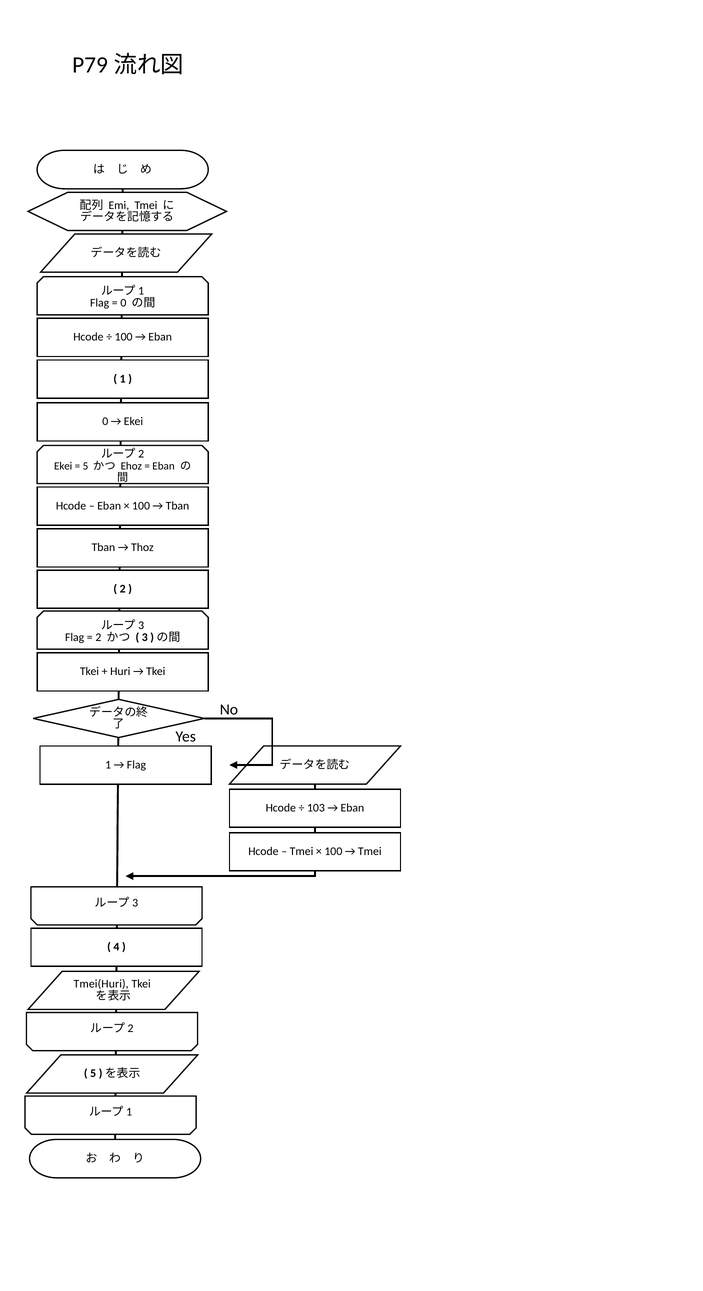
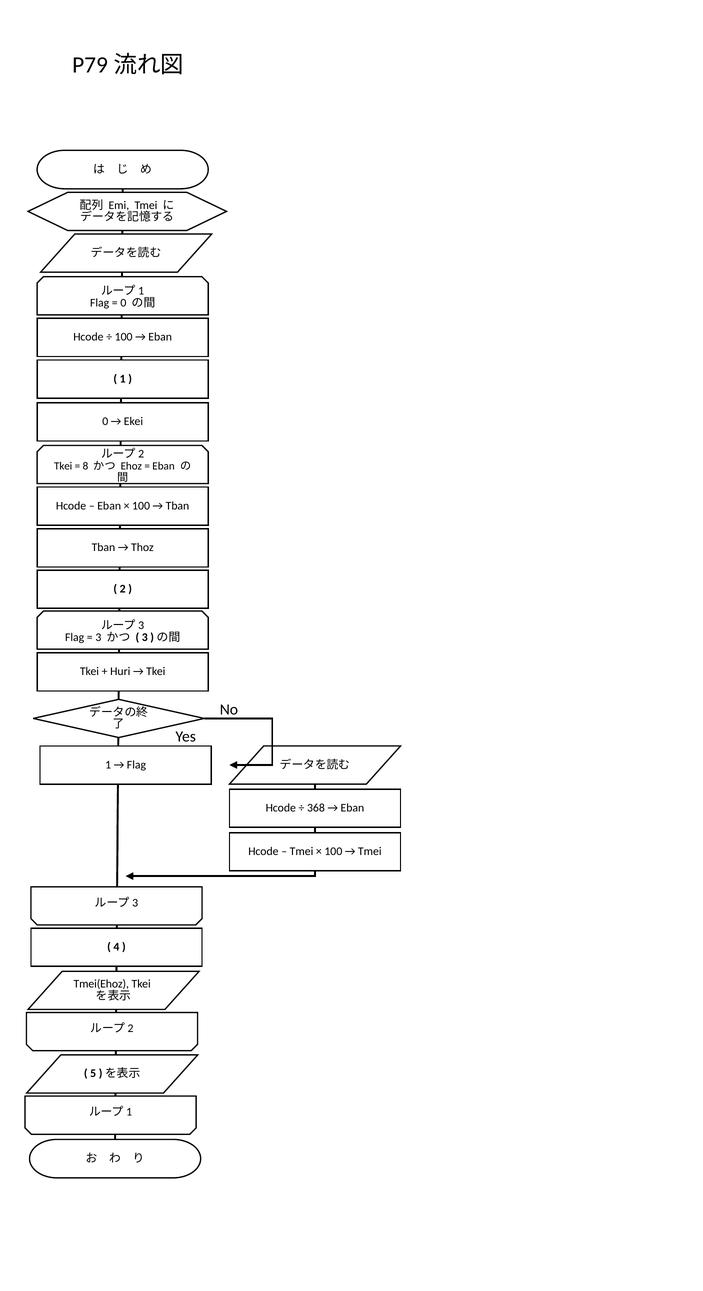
Ekei at (63, 466): Ekei -> Tkei
5 at (85, 466): 5 -> 8
2 at (98, 637): 2 -> 3
103: 103 -> 368
Tmei(Huri: Tmei(Huri -> Tmei(Ehoz
